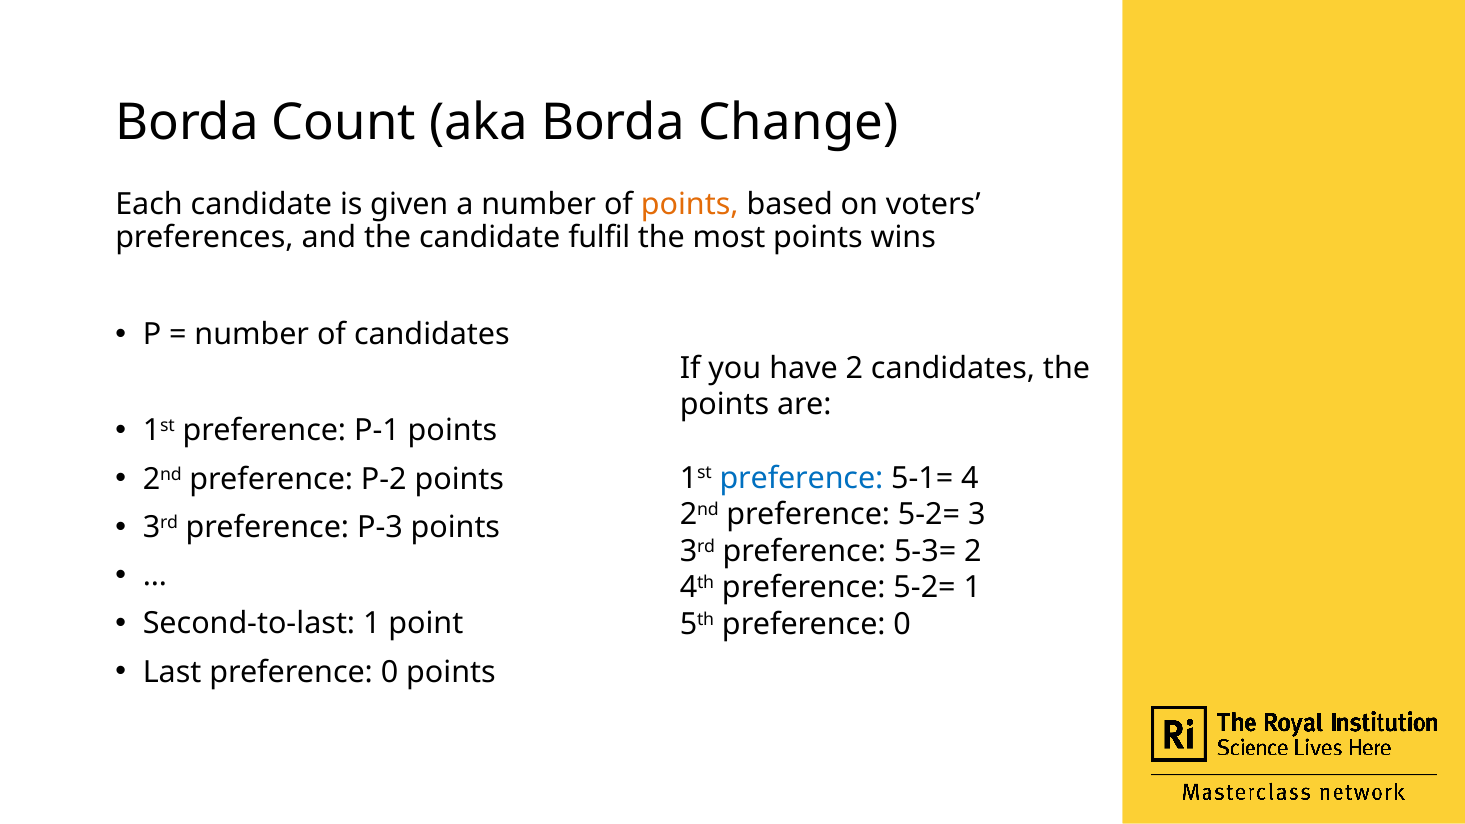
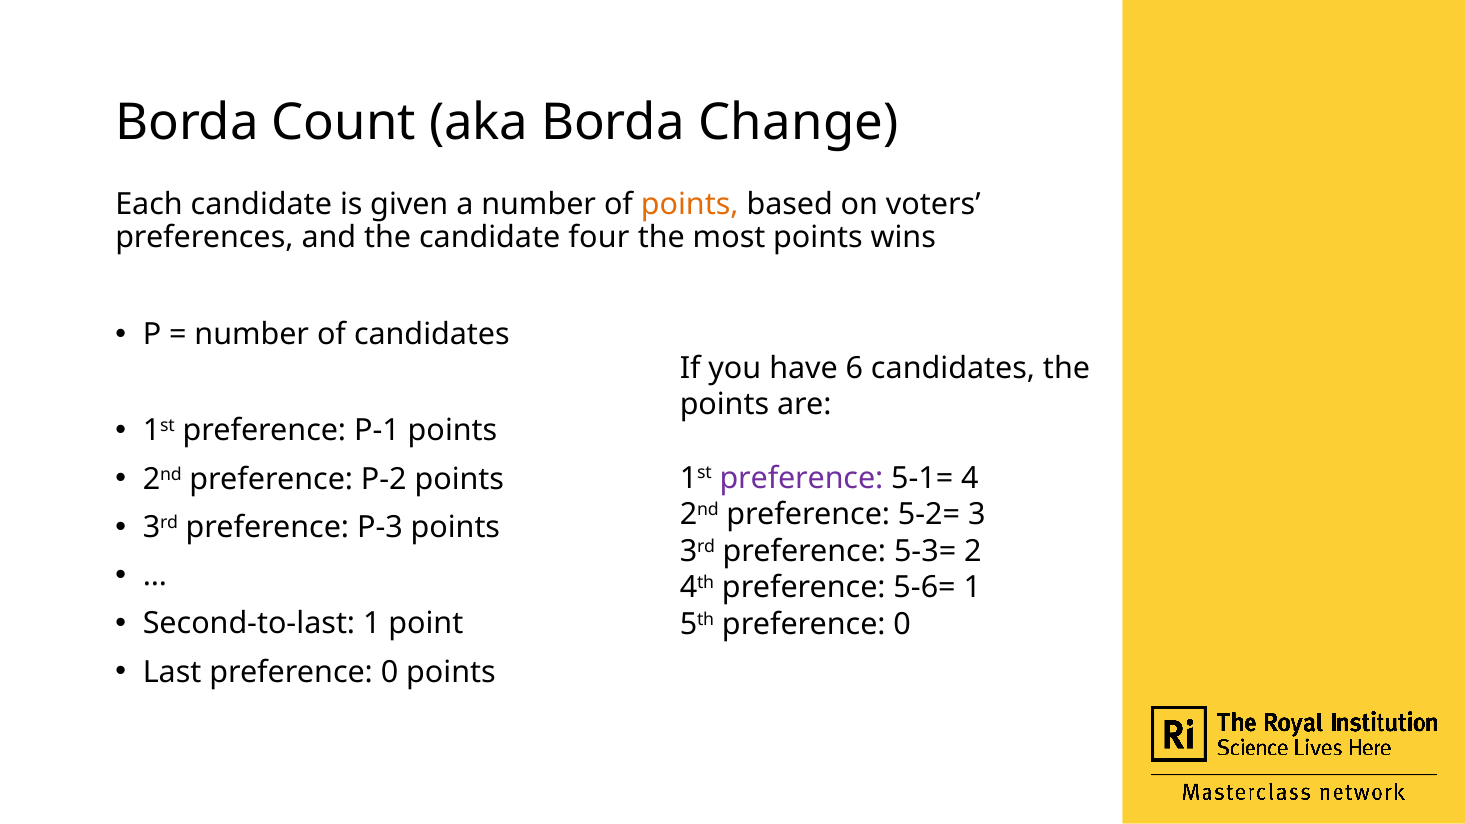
fulfil: fulfil -> four
have 2: 2 -> 6
preference at (801, 478) colour: blue -> purple
4th preference 5-2=: 5-2= -> 5-6=
